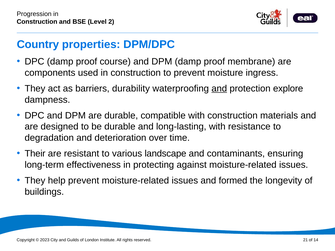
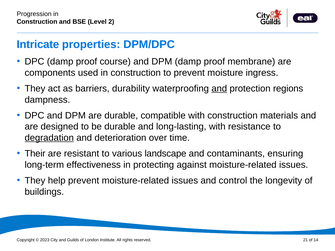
Country: Country -> Intricate
explore: explore -> regions
degradation underline: none -> present
formed: formed -> control
